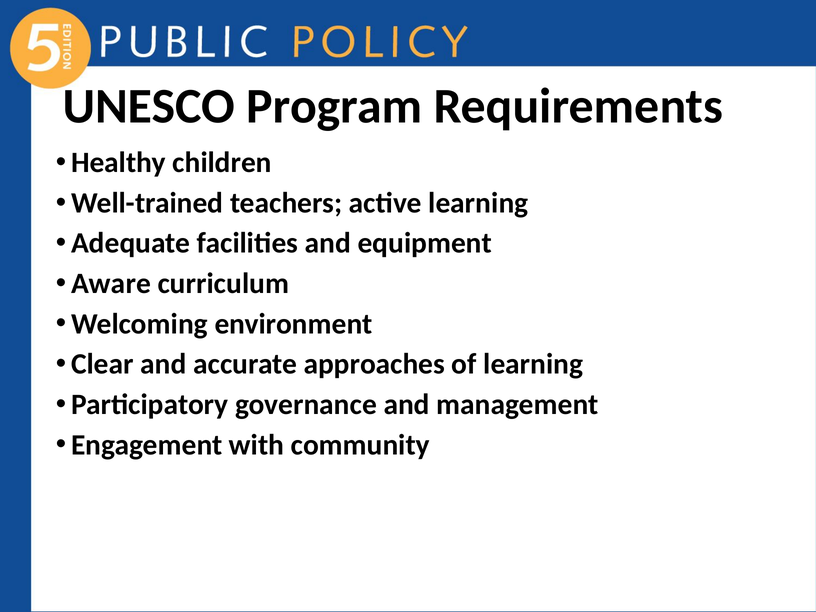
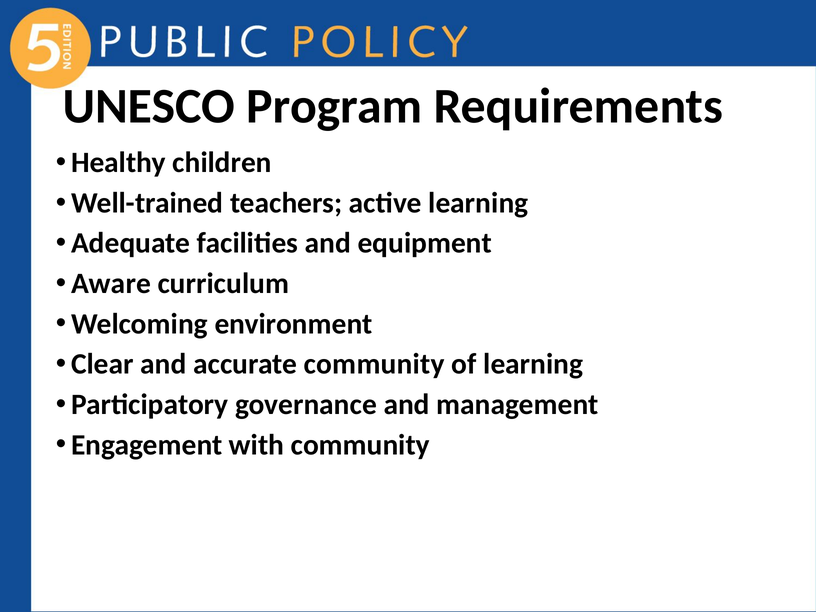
accurate approaches: approaches -> community
